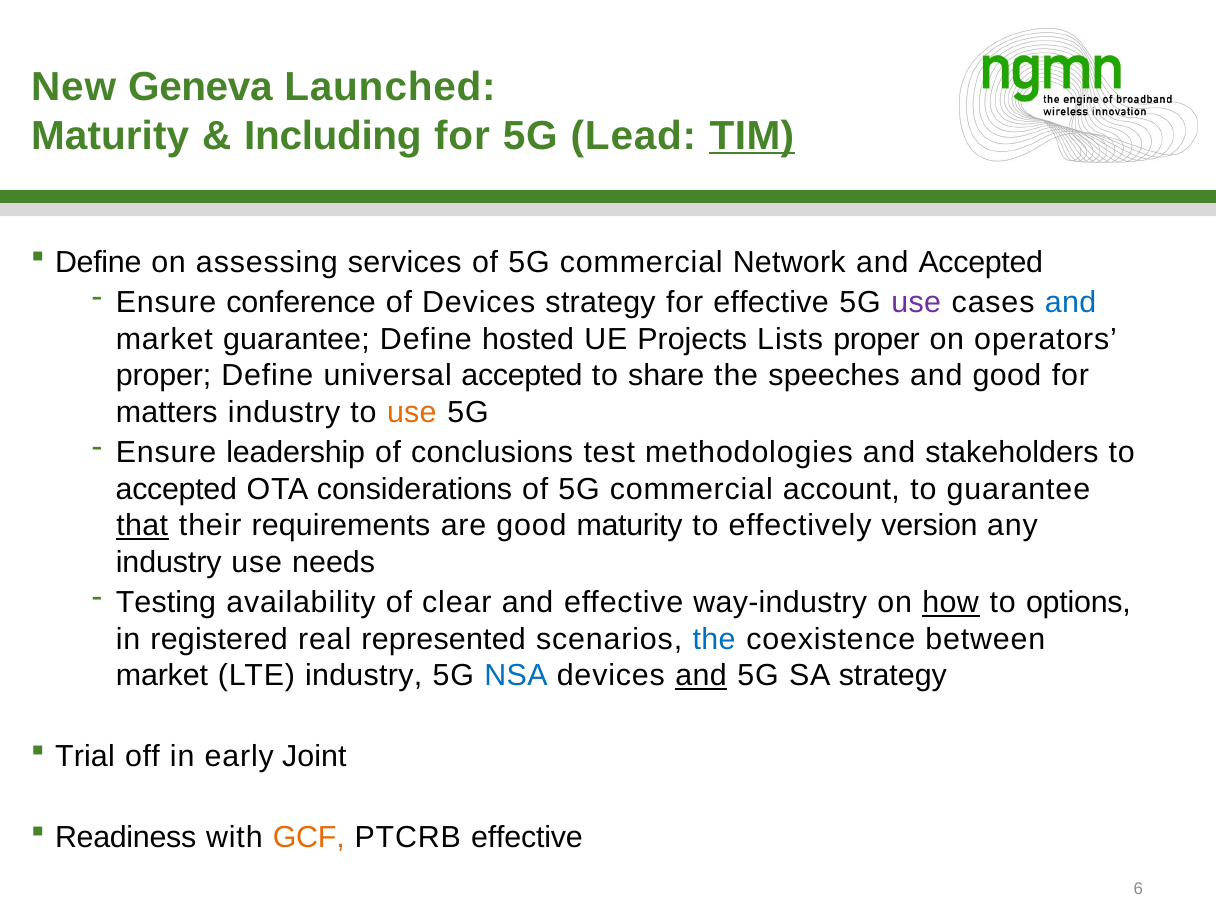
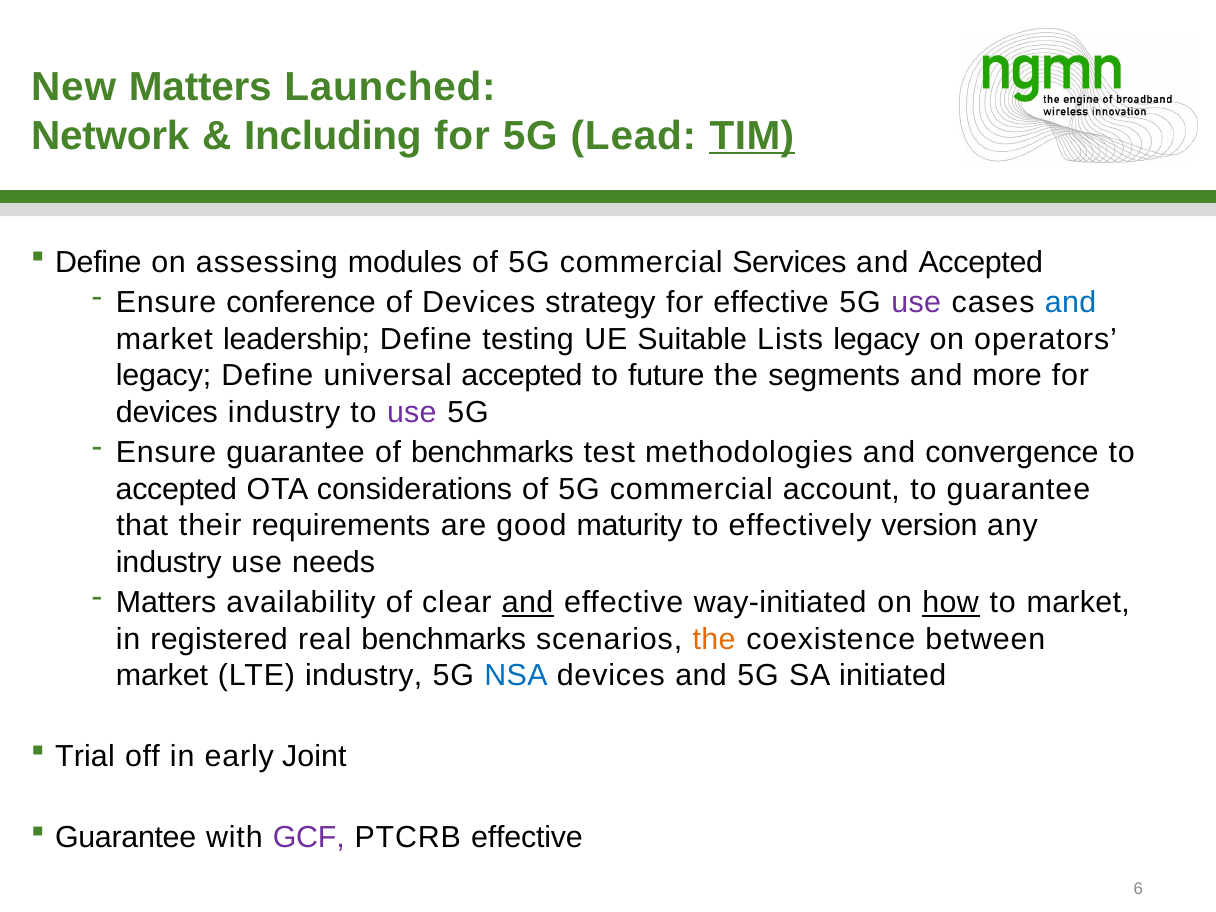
New Geneva: Geneva -> Matters
Maturity at (110, 136): Maturity -> Network
services: services -> modules
Network: Network -> Services
market guarantee: guarantee -> leadership
hosted: hosted -> testing
Projects: Projects -> Suitable
Lists proper: proper -> legacy
proper at (164, 376): proper -> legacy
share: share -> future
speeches: speeches -> segments
and good: good -> more
matters at (167, 412): matters -> devices
use at (412, 412) colour: orange -> purple
Ensure leadership: leadership -> guarantee
of conclusions: conclusions -> benchmarks
stakeholders: stakeholders -> convergence
that underline: present -> none
Testing at (166, 603): Testing -> Matters
and at (528, 603) underline: none -> present
way-industry: way-industry -> way-initiated
to options: options -> market
real represented: represented -> benchmarks
the at (714, 639) colour: blue -> orange
and at (701, 676) underline: present -> none
SA strategy: strategy -> initiated
Readiness at (126, 838): Readiness -> Guarantee
GCF colour: orange -> purple
